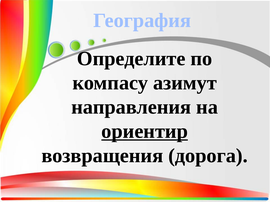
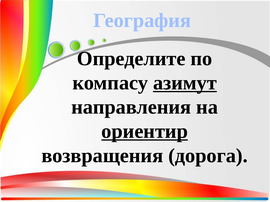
азимут underline: none -> present
